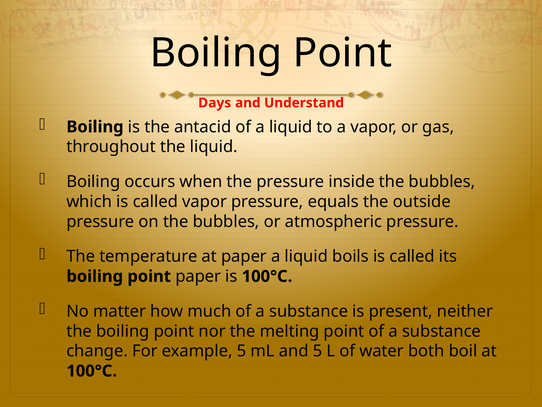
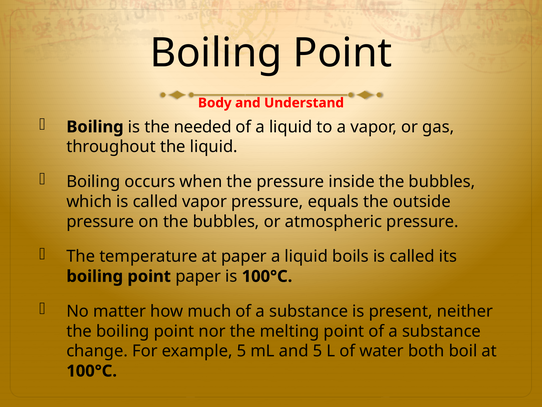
Days: Days -> Body
antacid: antacid -> needed
